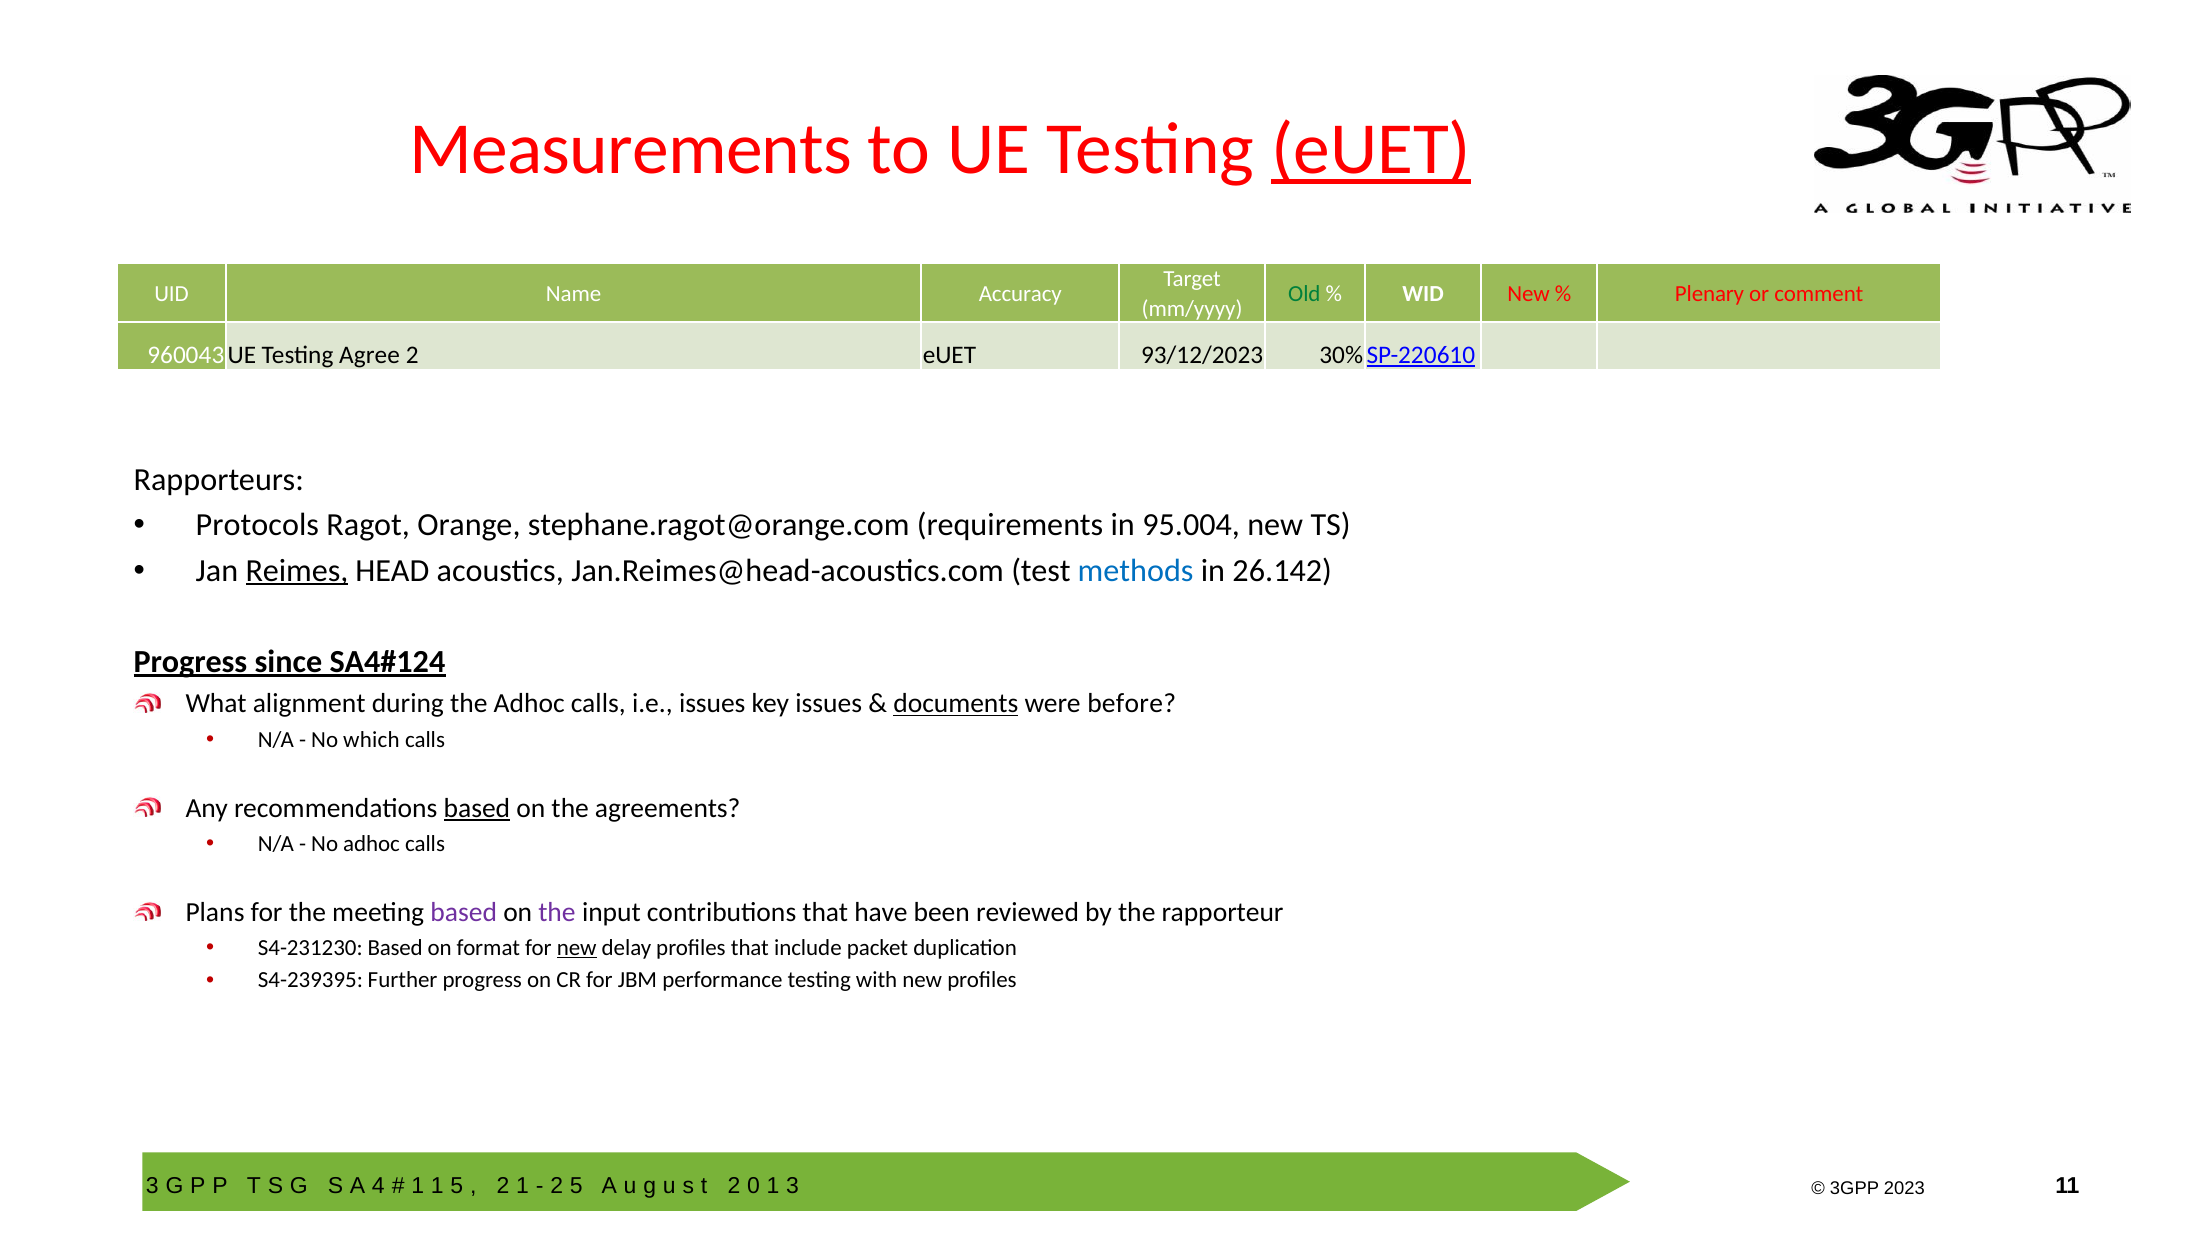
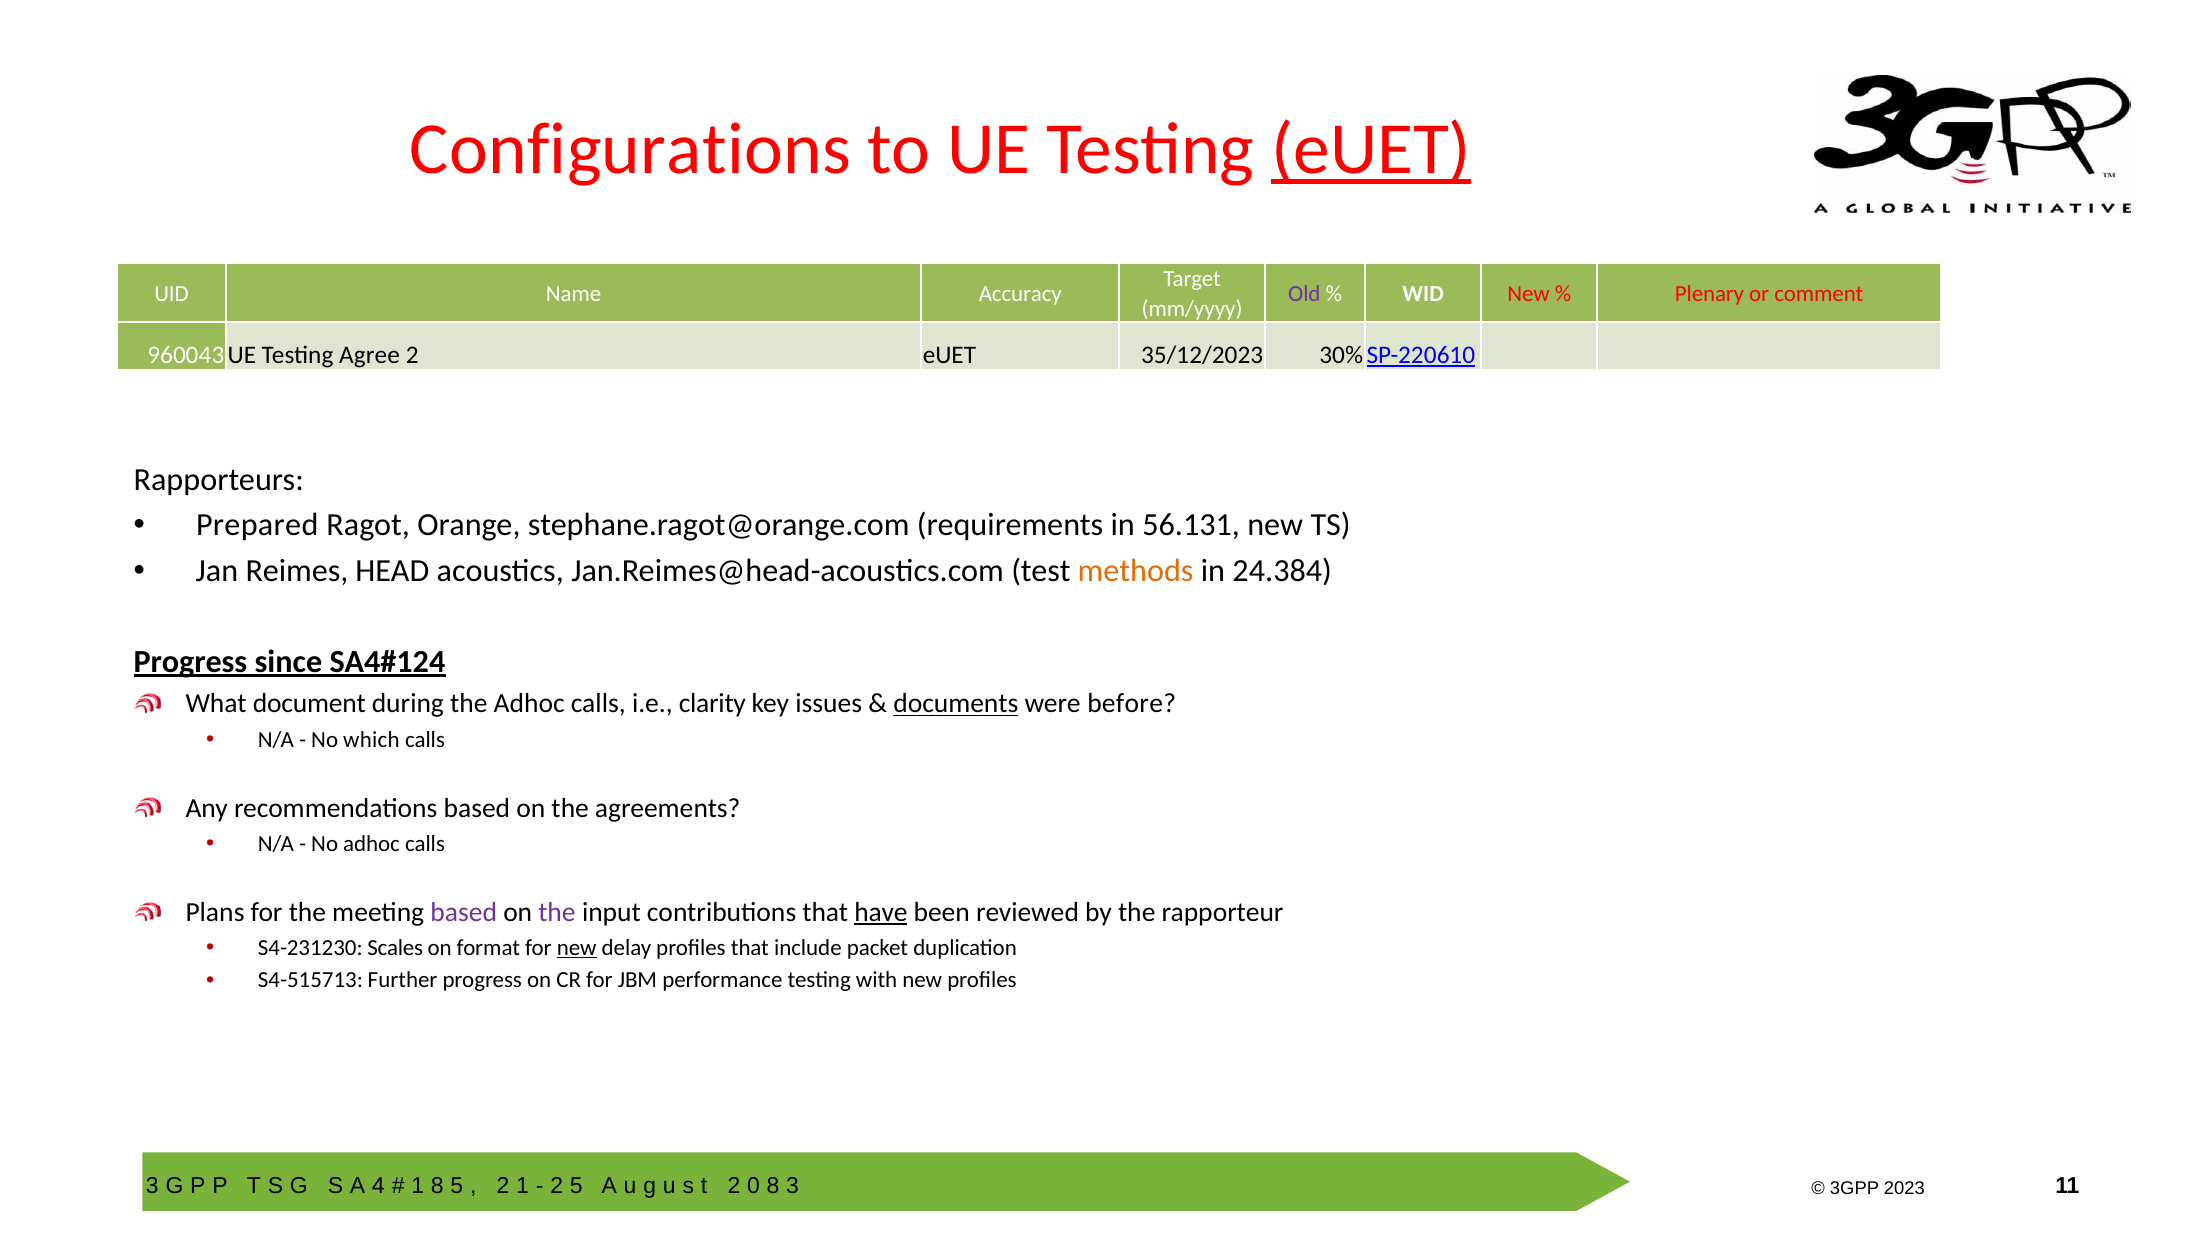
Measurements: Measurements -> Configurations
Old colour: green -> purple
93/12/2023: 93/12/2023 -> 35/12/2023
Protocols: Protocols -> Prepared
95.004: 95.004 -> 56.131
Reimes underline: present -> none
methods colour: blue -> orange
26.142: 26.142 -> 24.384
alignment: alignment -> document
i.e issues: issues -> clarity
based at (477, 808) underline: present -> none
have underline: none -> present
S4-231230 Based: Based -> Scales
S4-239395: S4-239395 -> S4-515713
1 at (437, 1186): 1 -> 8
1 at (773, 1186): 1 -> 8
